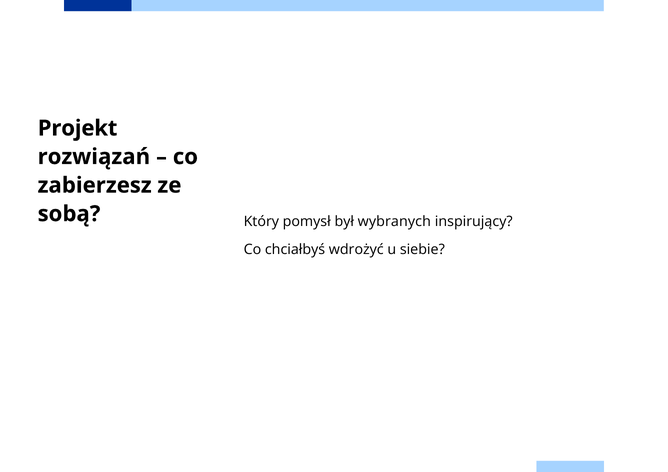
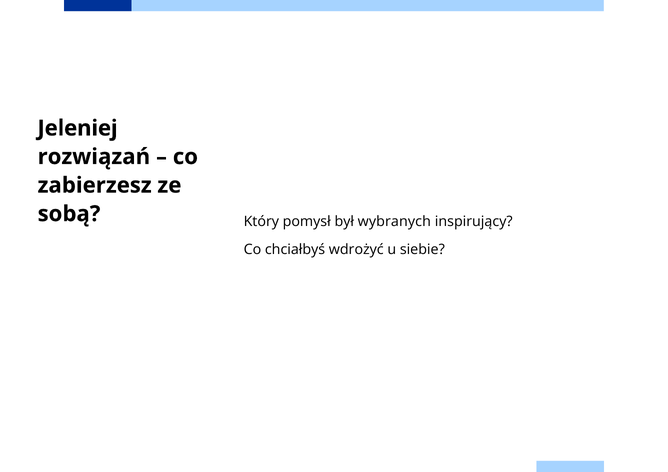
Projekt: Projekt -> Jeleniej
